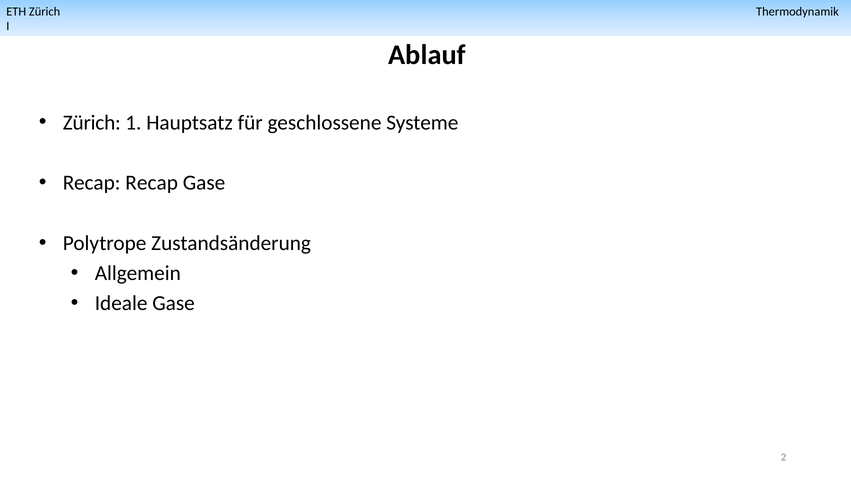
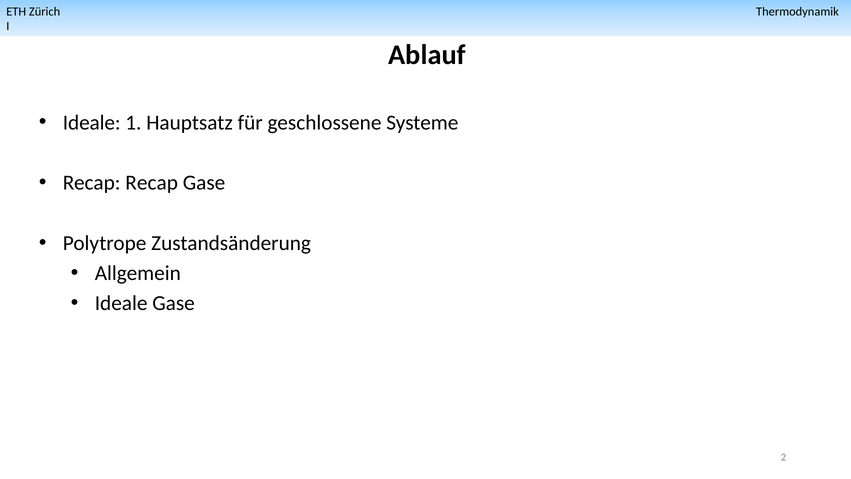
Zürich at (92, 122): Zürich -> Ideale
